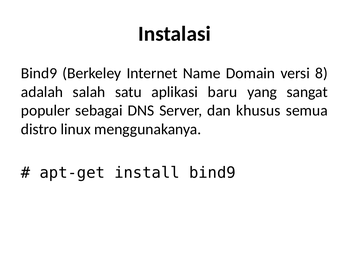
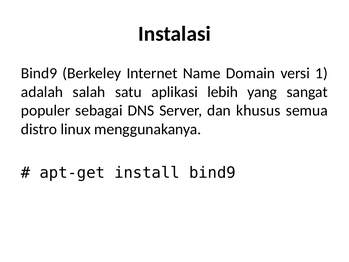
8: 8 -> 1
baru: baru -> lebih
